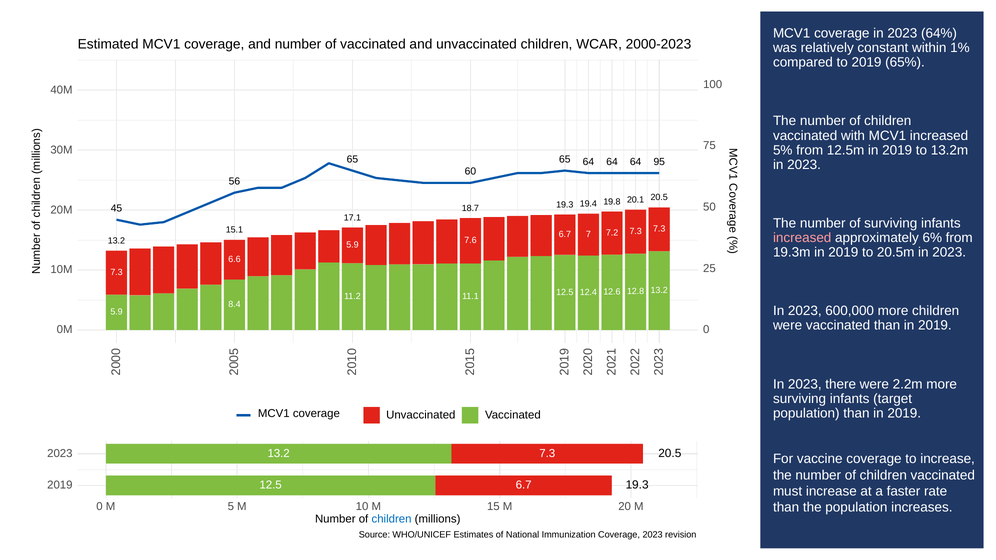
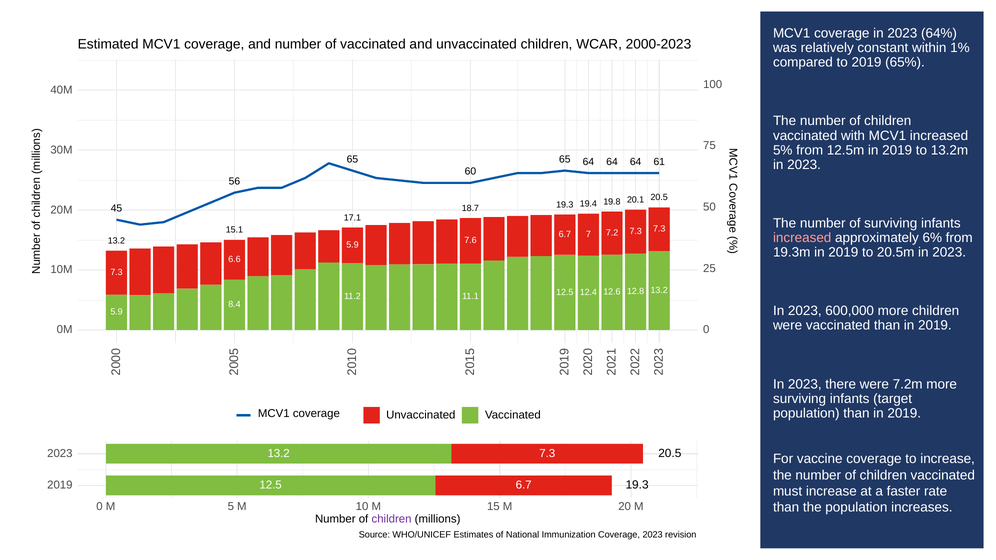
95: 95 -> 61
2.2m: 2.2m -> 7.2m
children at (392, 519) colour: blue -> purple
